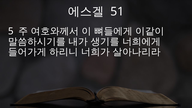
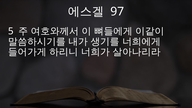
51: 51 -> 97
